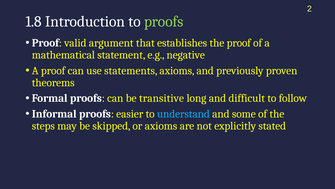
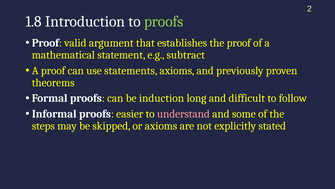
negative: negative -> subtract
transitive: transitive -> induction
understand colour: light blue -> pink
